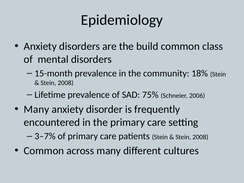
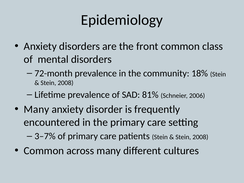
build: build -> front
15-month: 15-month -> 72-month
75%: 75% -> 81%
